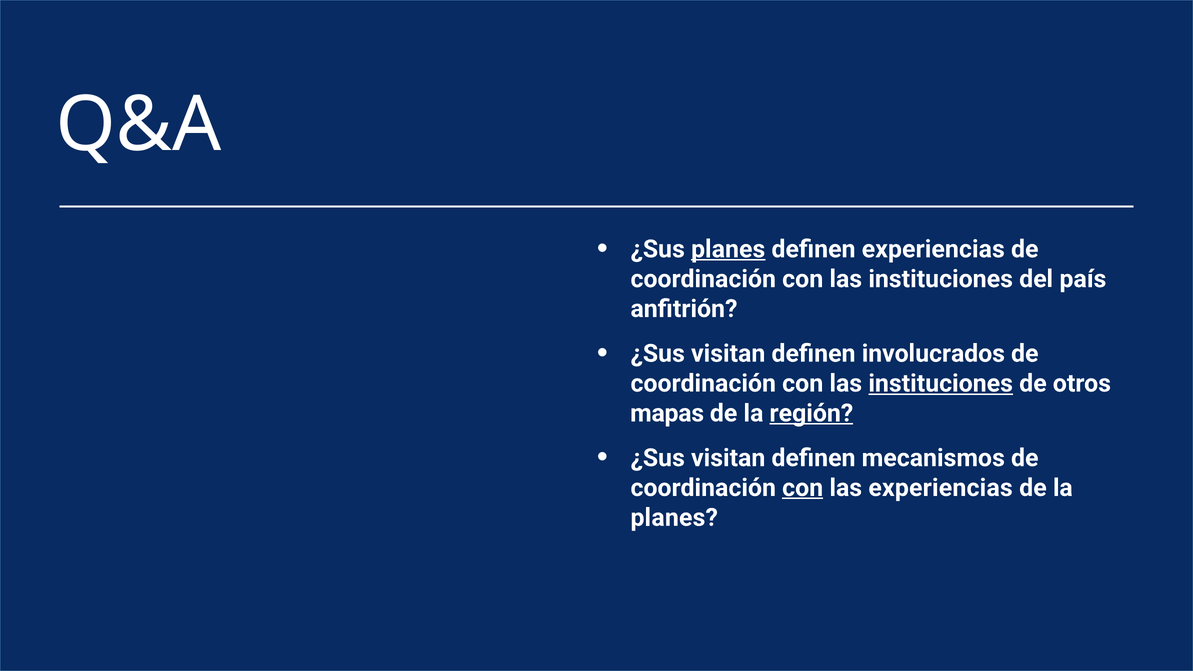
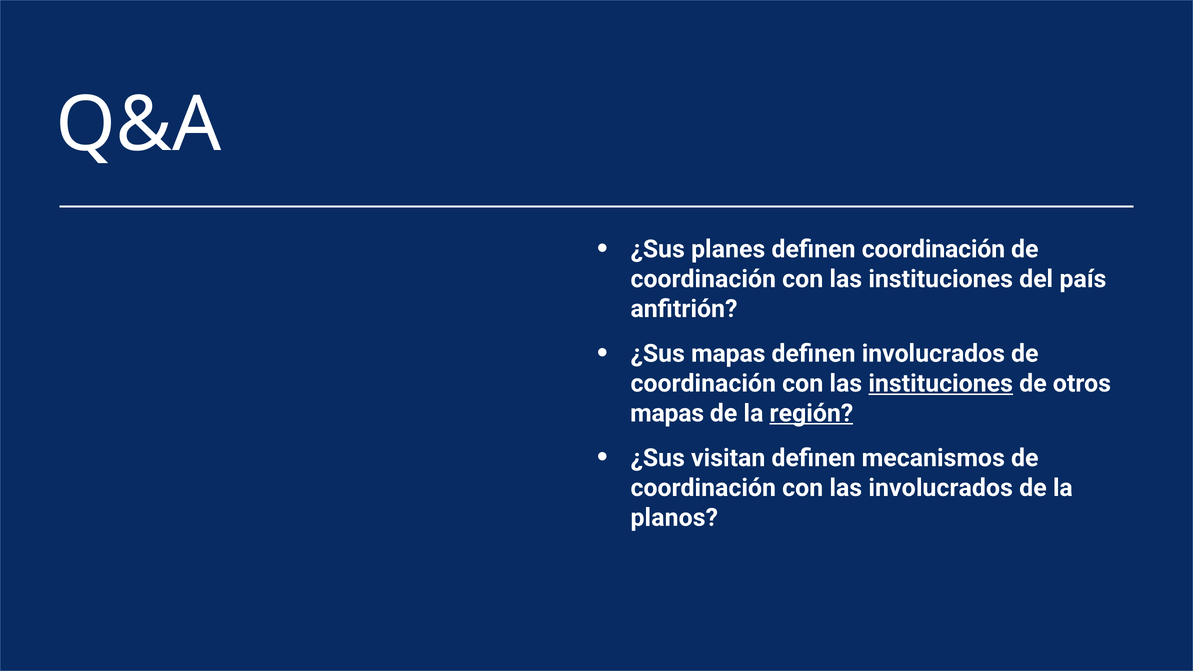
planes at (728, 249) underline: present -> none
definen experiencias: experiencias -> coordinación
visitan at (728, 354): visitan -> mapas
con at (803, 488) underline: present -> none
las experiencias: experiencias -> involucrados
planes at (674, 518): planes -> planos
